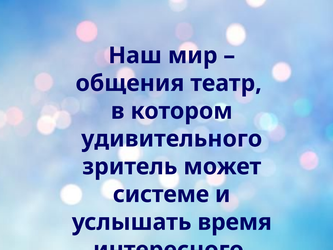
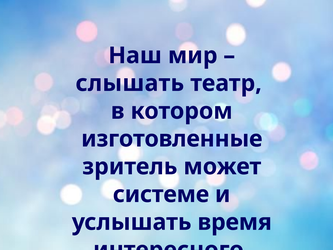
общения: общения -> слышать
удивительного at (172, 139): удивительного -> изготовленные
